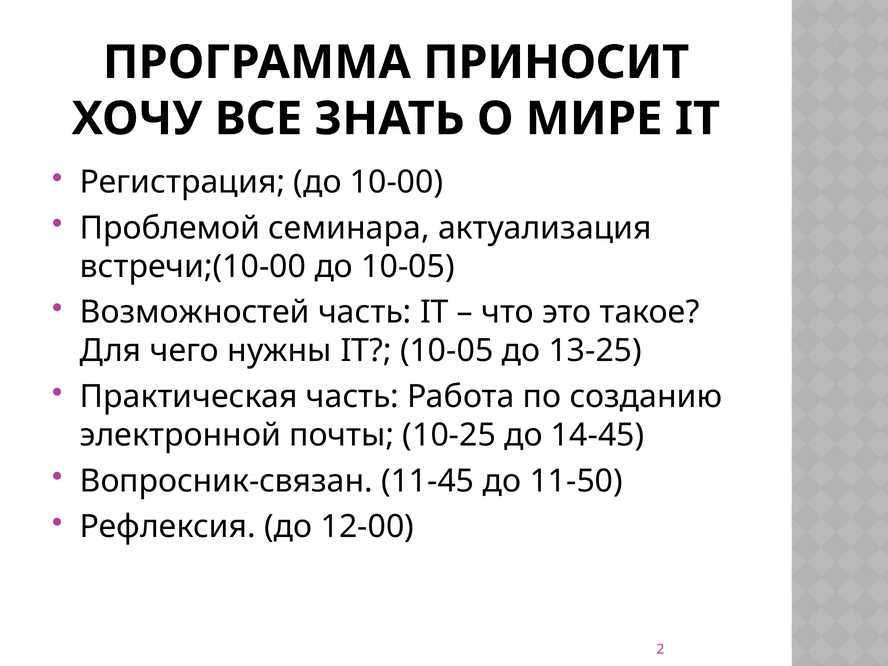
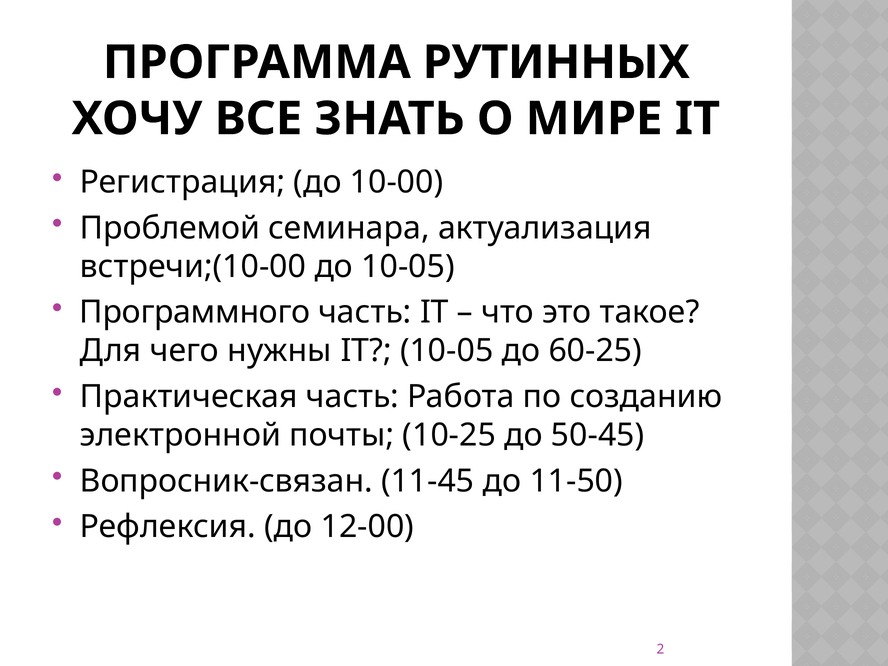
ПРИНОСИТ: ПРИНОСИТ -> РУТИННЫХ
Возможностей: Возможностей -> Программного
13-25: 13-25 -> 60-25
14-45: 14-45 -> 50-45
